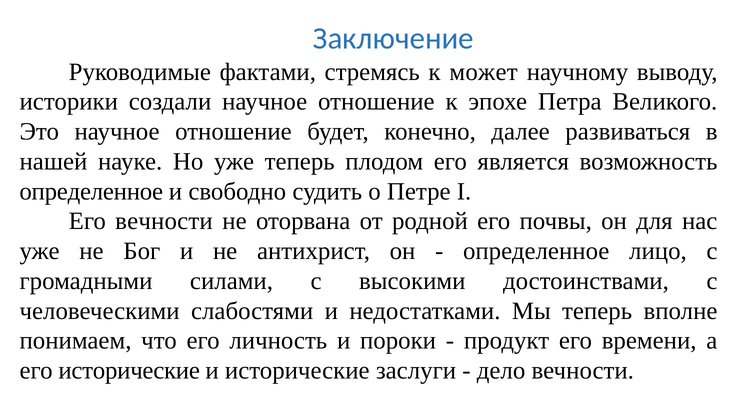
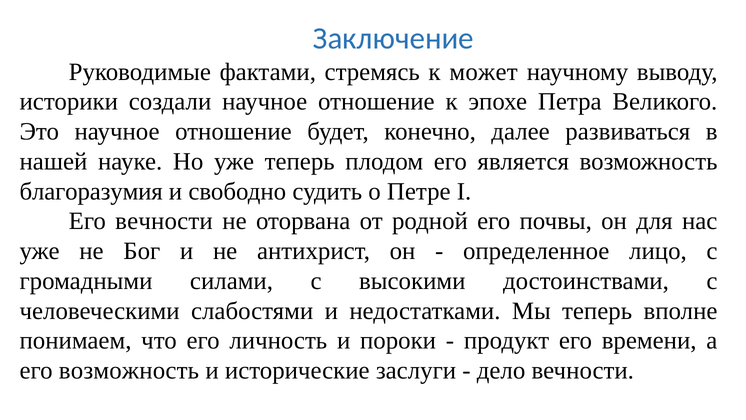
определенное at (91, 191): определенное -> благоразумия
его исторические: исторические -> возможность
